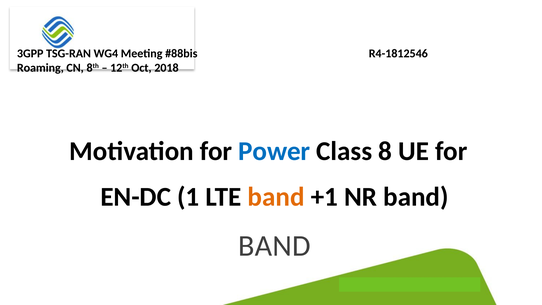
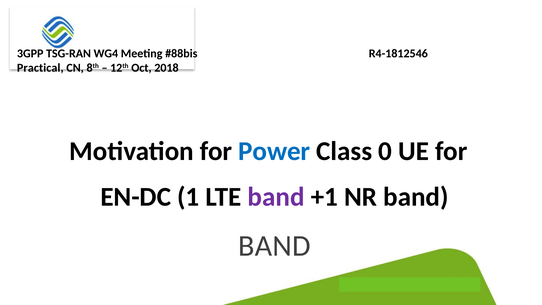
Roaming: Roaming -> Practical
8: 8 -> 0
band at (276, 197) colour: orange -> purple
